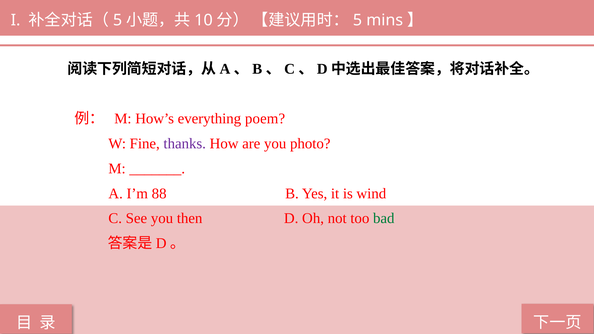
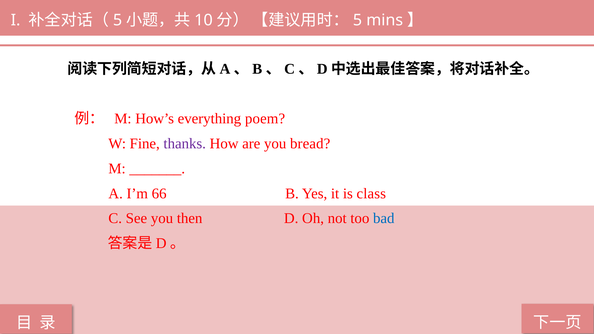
photo: photo -> bread
88: 88 -> 66
wind: wind -> class
bad colour: green -> blue
